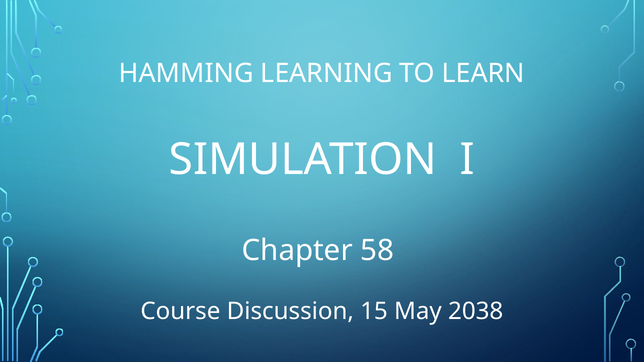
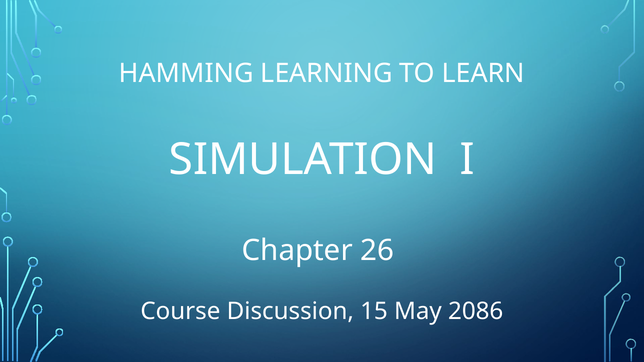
58: 58 -> 26
2038: 2038 -> 2086
